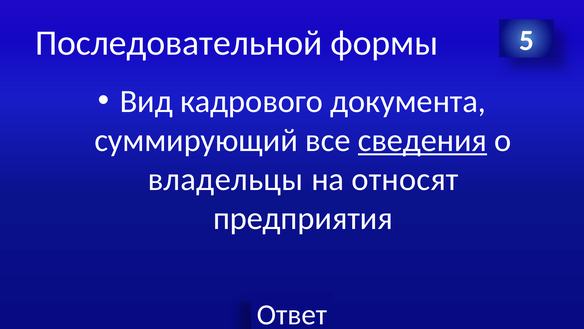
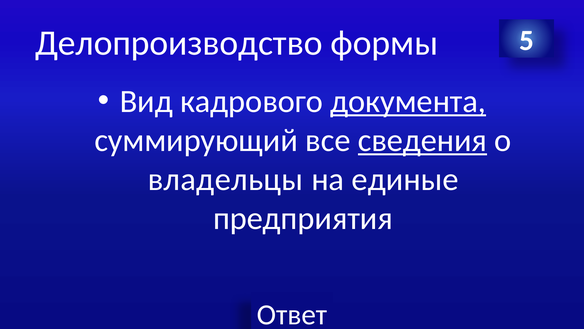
Последовательной: Последовательной -> Делопроизводство
документа underline: none -> present
относят: относят -> единые
